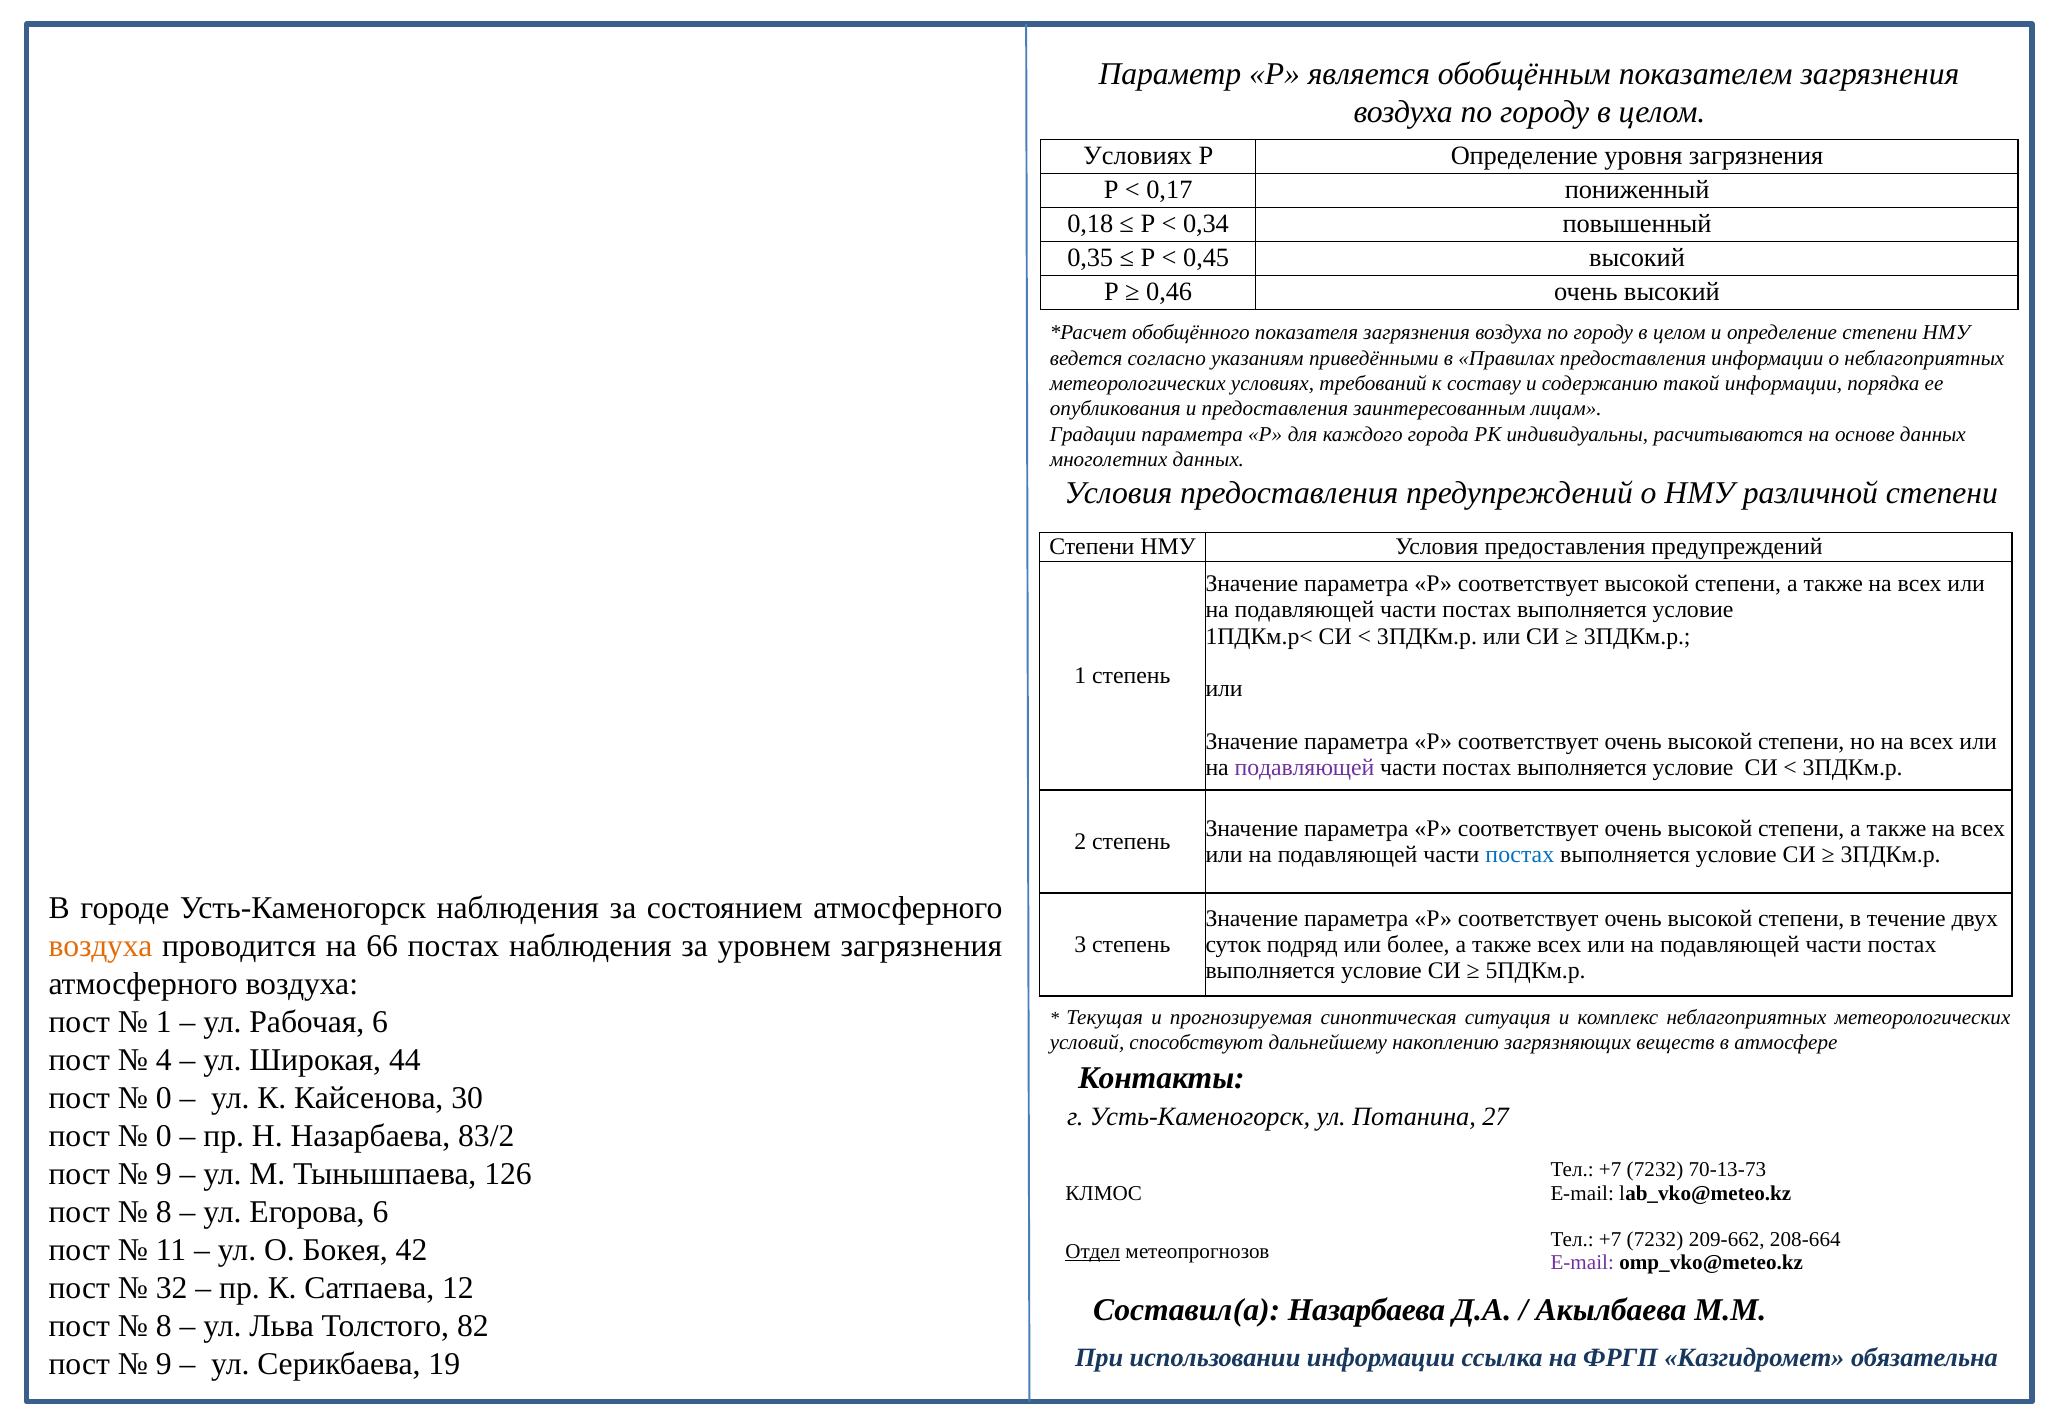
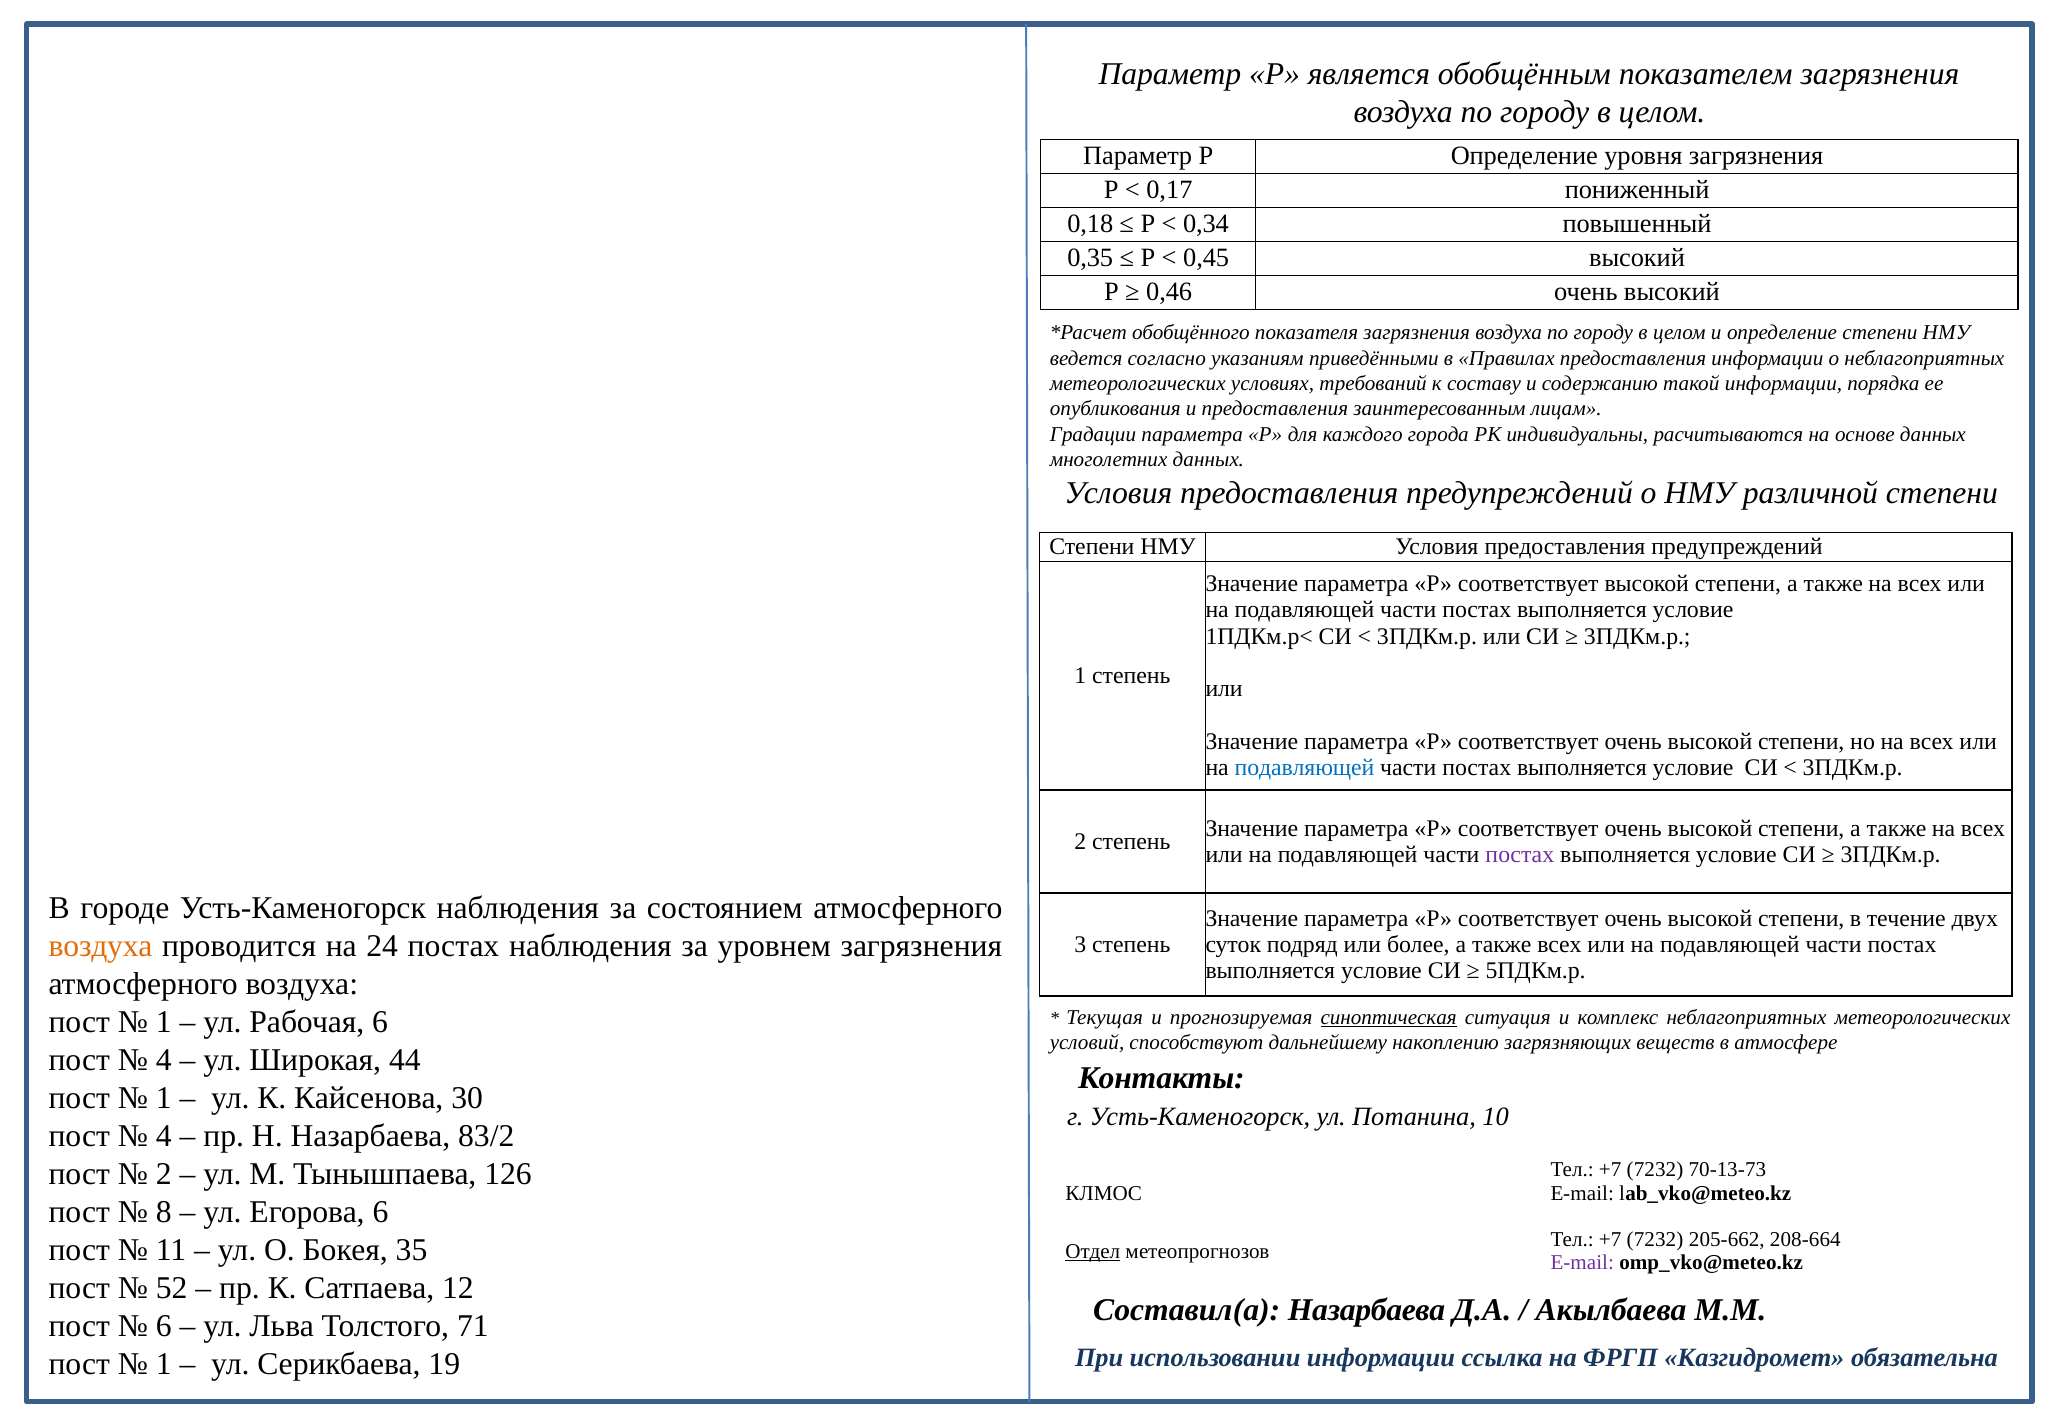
Условиях at (1138, 156): Условиях -> Параметр
подавляющей at (1305, 768) colour: purple -> blue
постах at (1520, 855) colour: blue -> purple
66: 66 -> 24
синоптическая underline: none -> present
0 at (164, 1098): 0 -> 1
27: 27 -> 10
0 at (164, 1136): 0 -> 4
9 at (164, 1174): 9 -> 2
209-662: 209-662 -> 205-662
42: 42 -> 35
32: 32 -> 52
8 at (164, 1326): 8 -> 6
82: 82 -> 71
9 at (164, 1364): 9 -> 1
